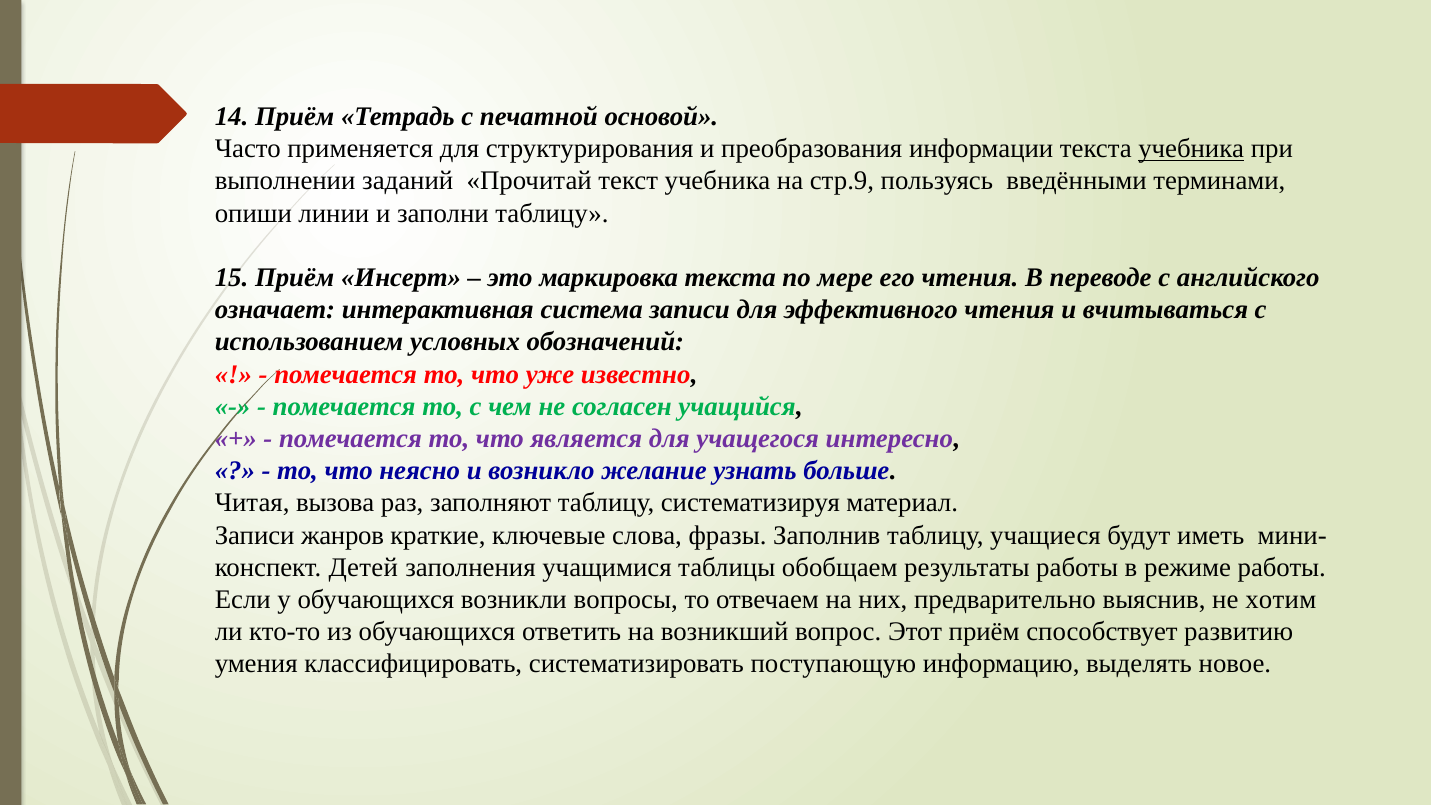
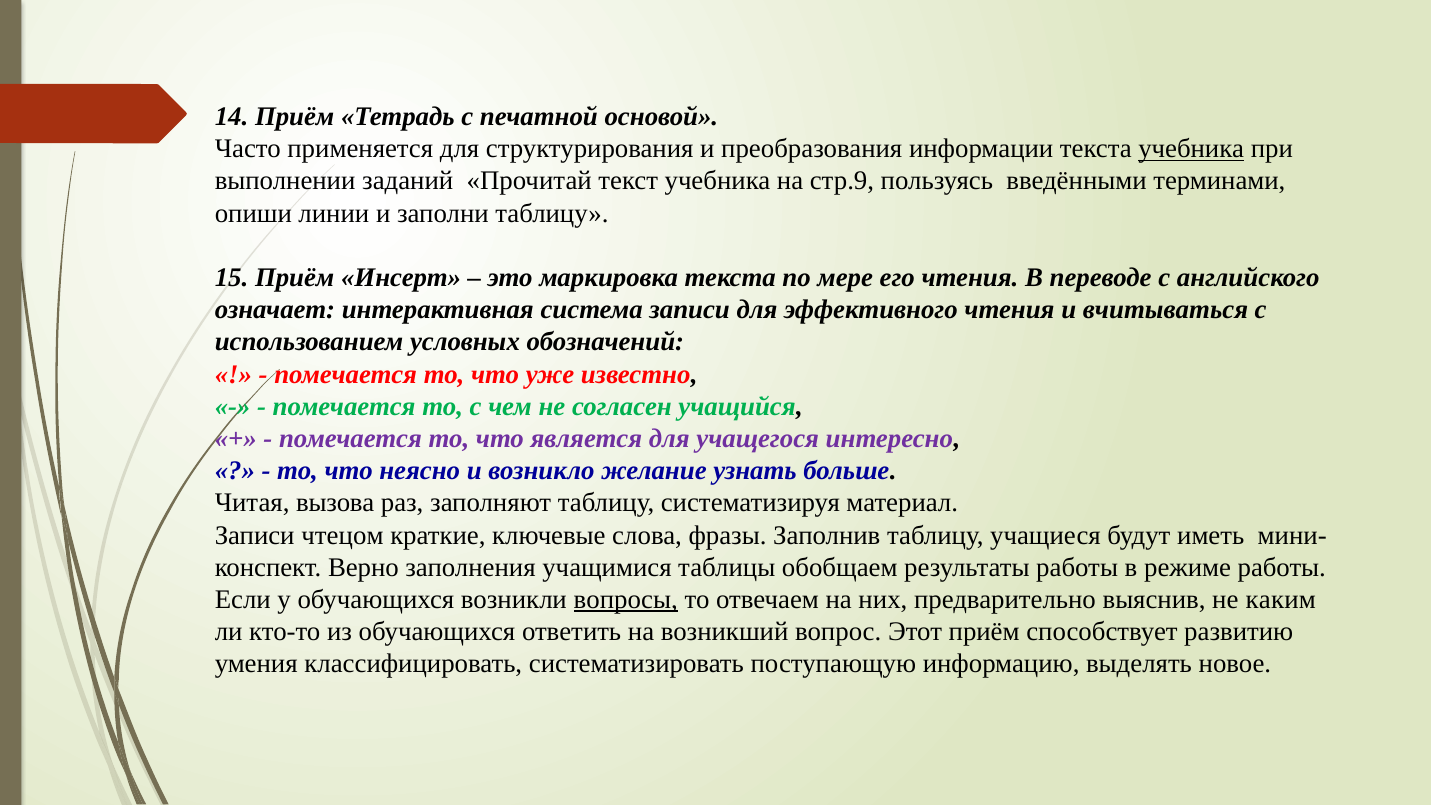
жанров: жанров -> чтецом
Детей: Детей -> Верно
вопросы underline: none -> present
хотим: хотим -> каким
